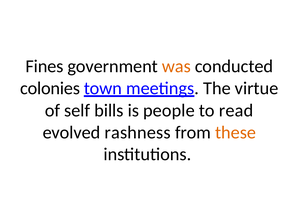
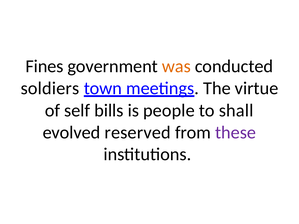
colonies: colonies -> soldiers
read: read -> shall
rashness: rashness -> reserved
these colour: orange -> purple
